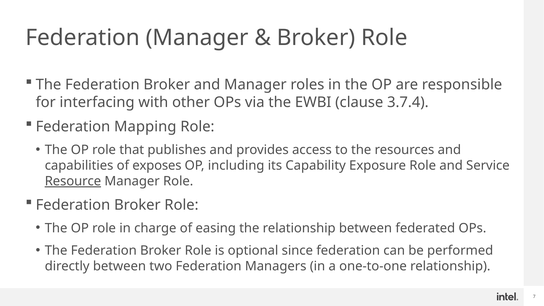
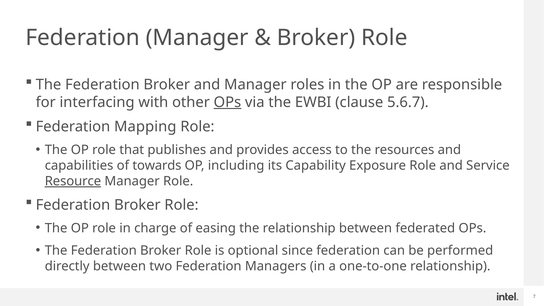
OPs at (227, 102) underline: none -> present
3.7.4: 3.7.4 -> 5.6.7
exposes: exposes -> towards
